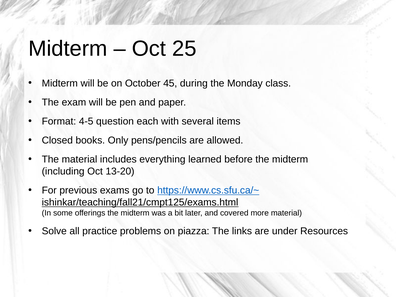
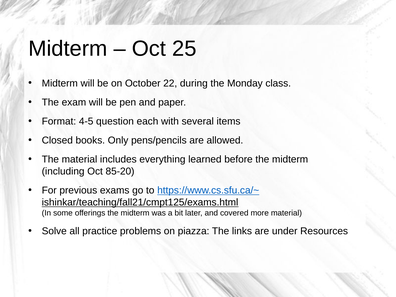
45: 45 -> 22
13-20: 13-20 -> 85-20
